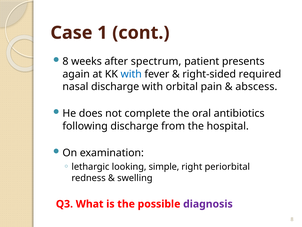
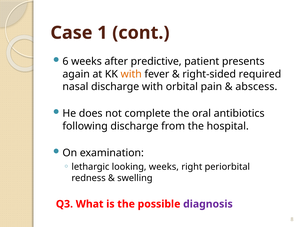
8 at (65, 61): 8 -> 6
spectrum: spectrum -> predictive
with at (131, 74) colour: blue -> orange
looking simple: simple -> weeks
